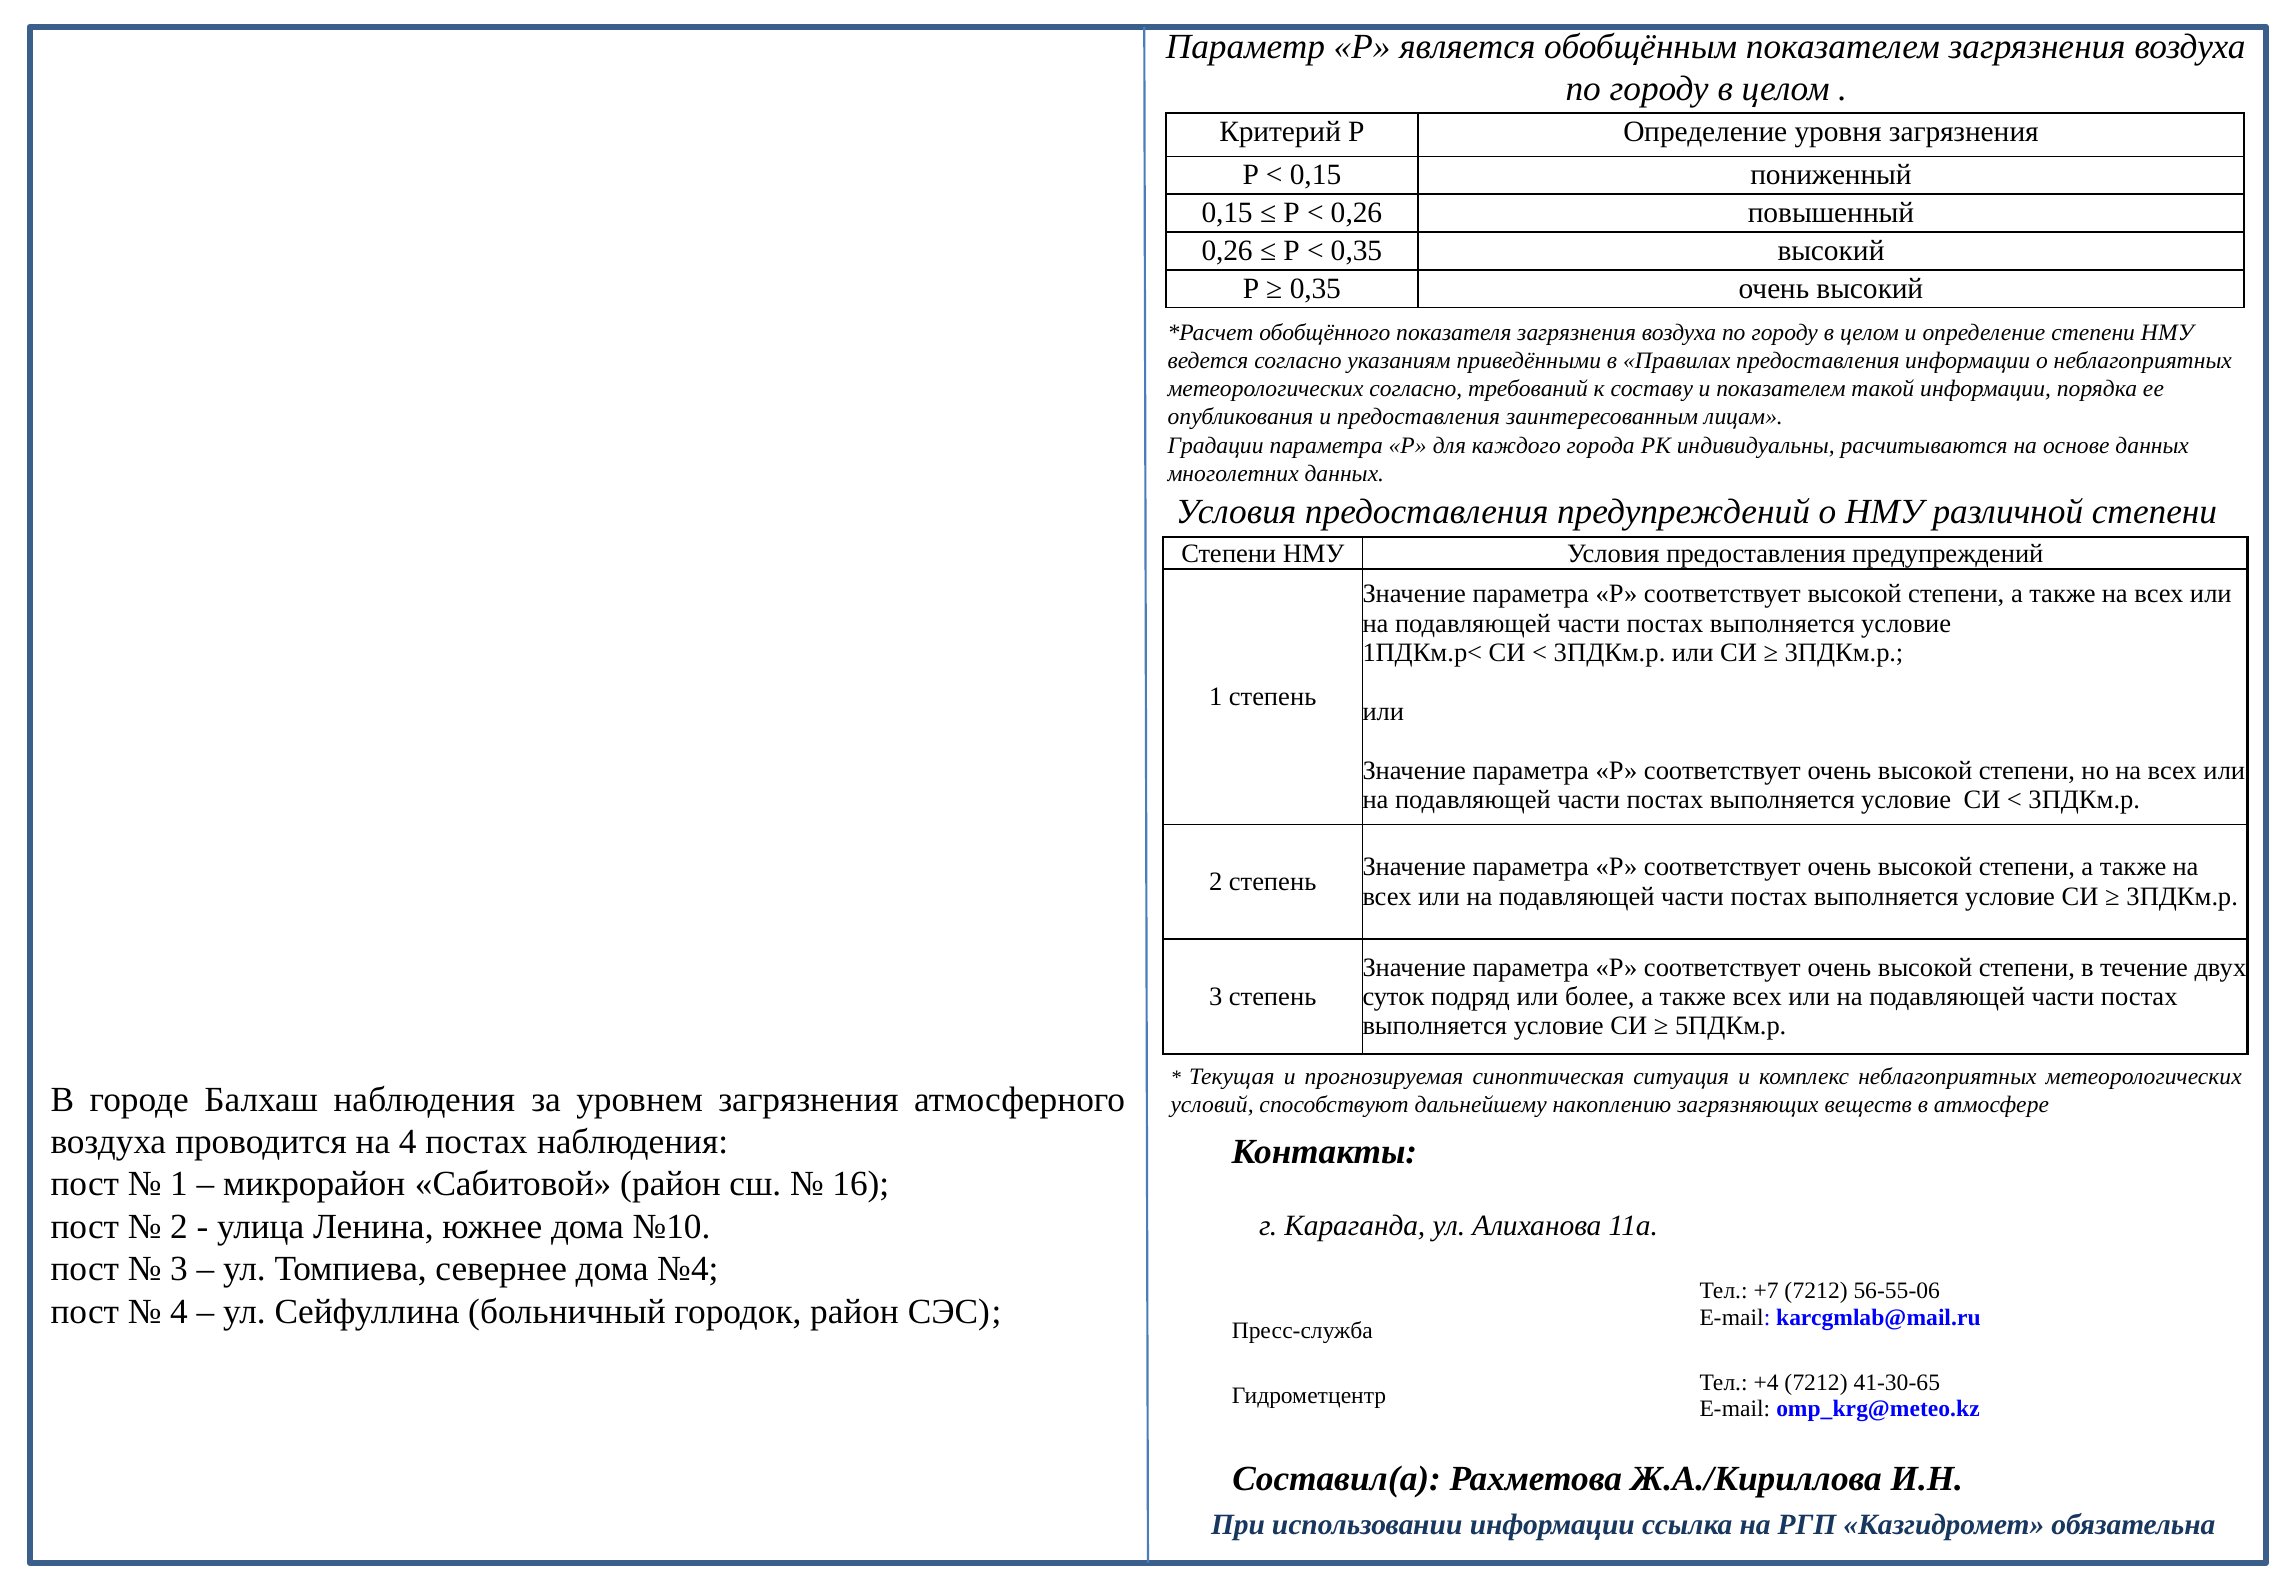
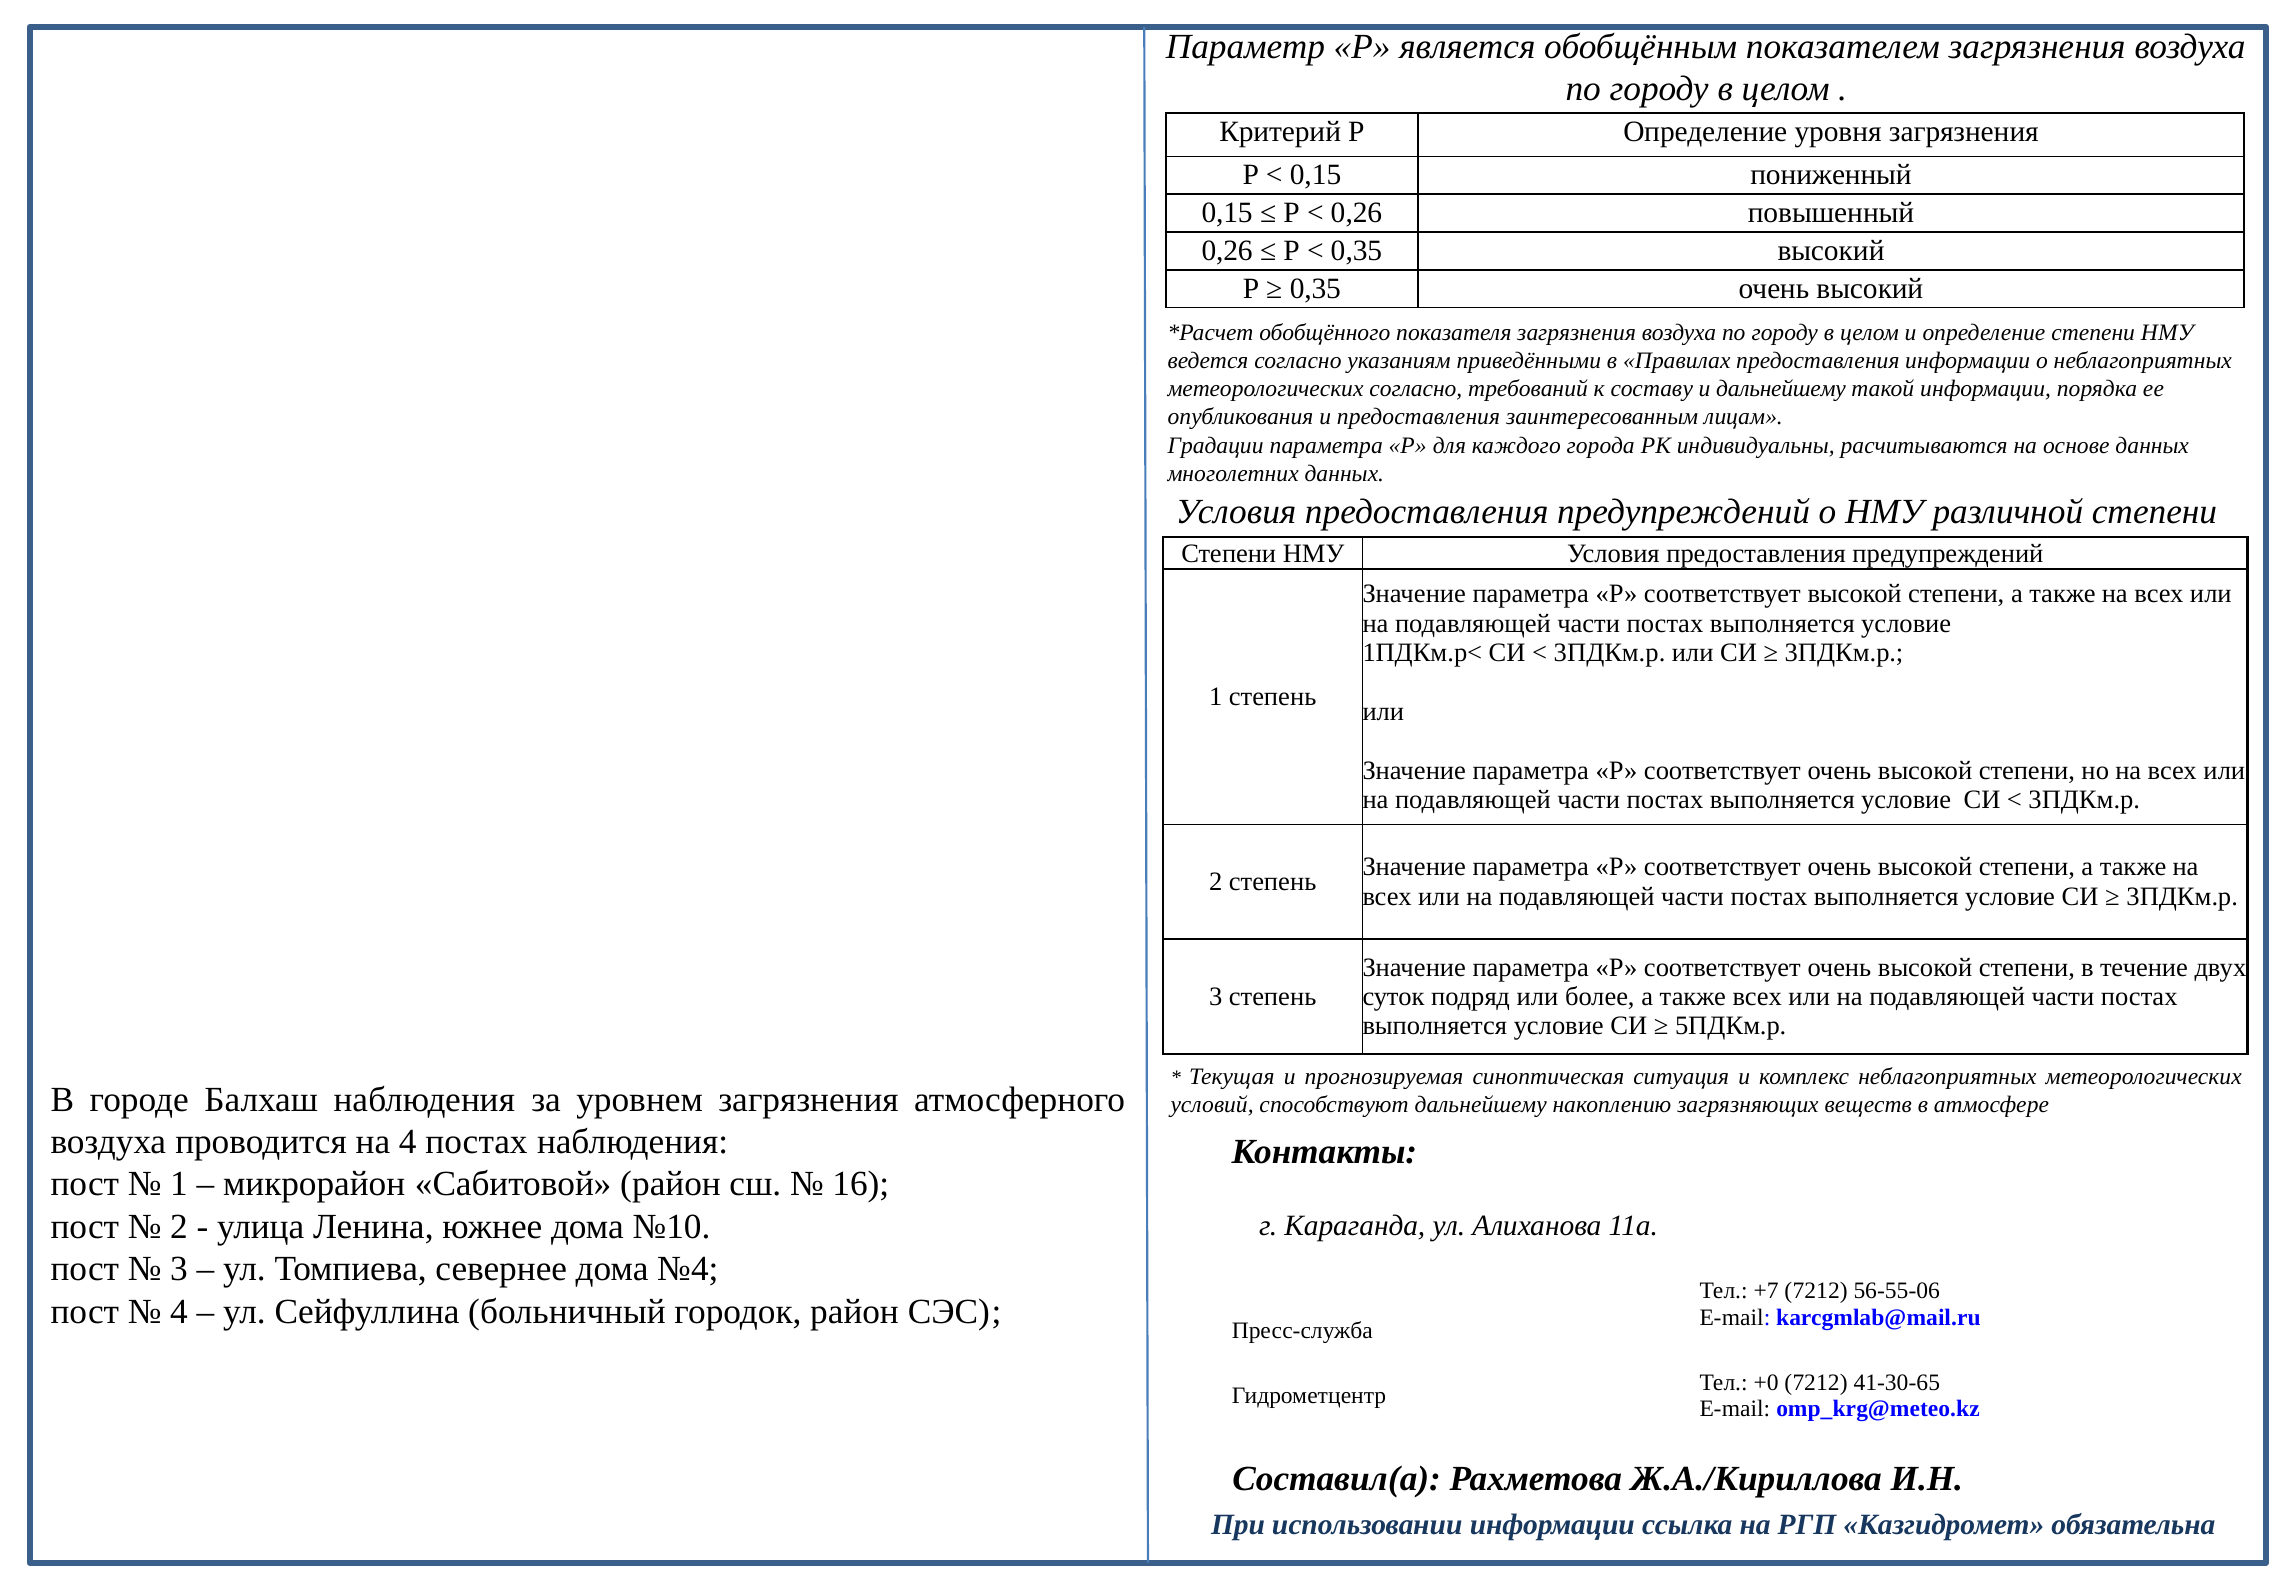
и показателем: показателем -> дальнейшему
+4: +4 -> +0
